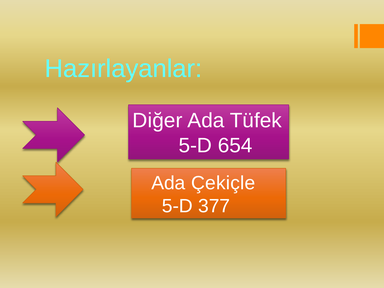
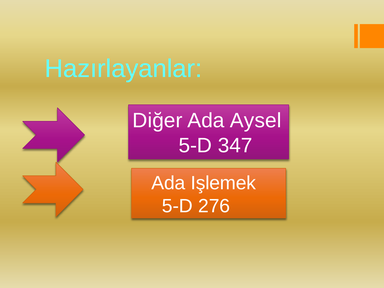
Tüfek: Tüfek -> Aysel
654: 654 -> 347
Çekiçle: Çekiçle -> Işlemek
377: 377 -> 276
